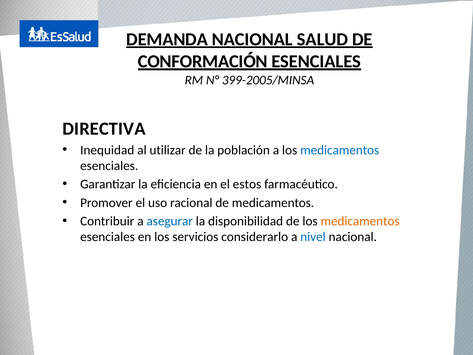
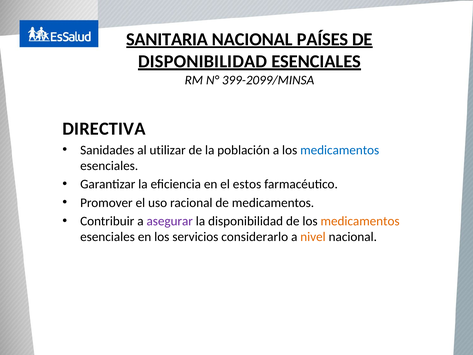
DEMANDA: DEMANDA -> SANITARIA
SALUD: SALUD -> PAÍSES
CONFORMACIÓN at (203, 61): CONFORMACIÓN -> DISPONIBILIDAD
399-2005/MINSA: 399-2005/MINSA -> 399-2099/MINSA
Inequidad: Inequidad -> Sanidades
asegurar colour: blue -> purple
nivel colour: blue -> orange
